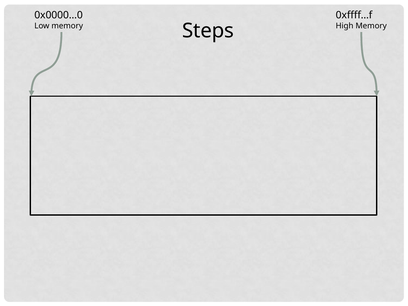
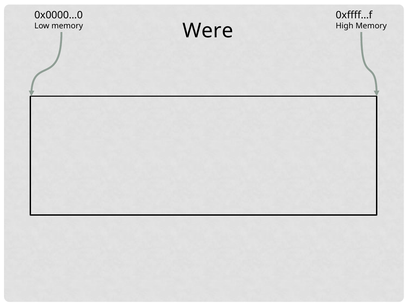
Steps: Steps -> Were
